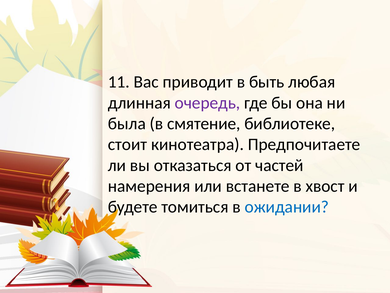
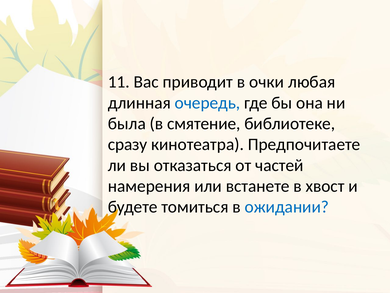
быть: быть -> очки
очередь colour: purple -> blue
стоит: стоит -> сразу
